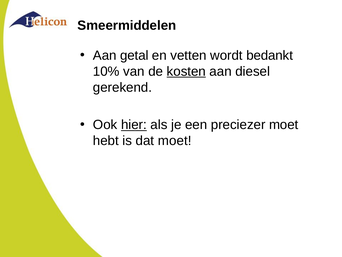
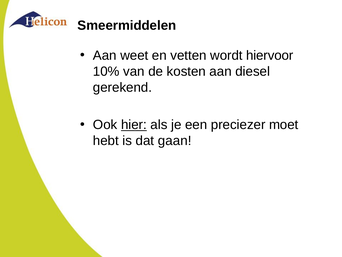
getal: getal -> weet
bedankt: bedankt -> hiervoor
kosten underline: present -> none
dat moet: moet -> gaan
